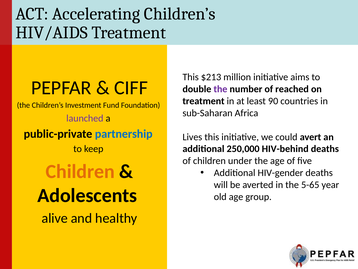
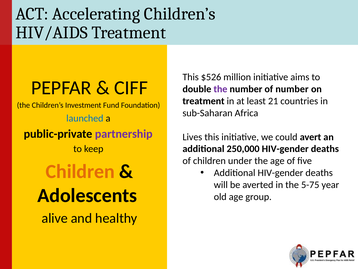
$213: $213 -> $526
of reached: reached -> number
90: 90 -> 21
launched colour: purple -> blue
partnership colour: blue -> purple
250,000 HIV-behind: HIV-behind -> HIV-gender
5-65: 5-65 -> 5-75
